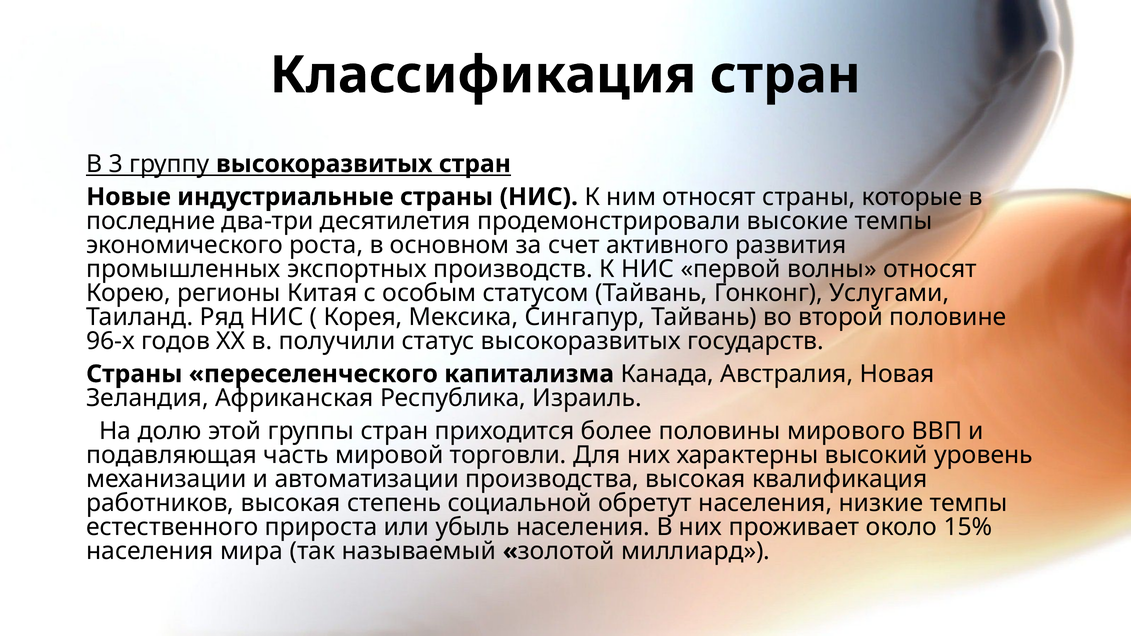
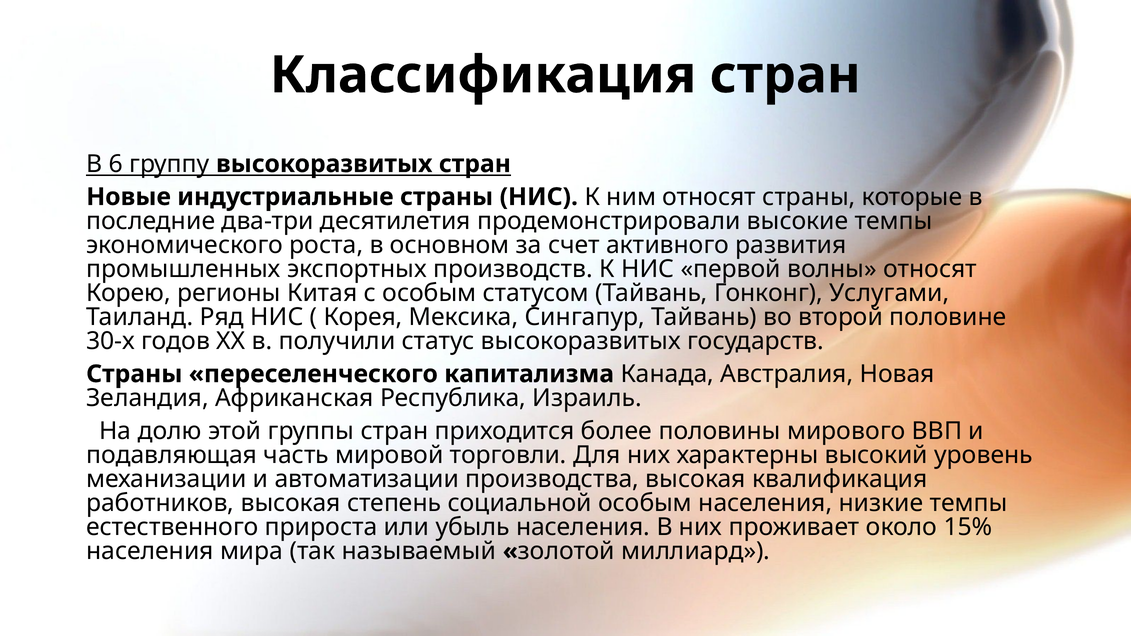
3: 3 -> 6
96-х: 96-х -> 30-х
социальной обретут: обретут -> особым
